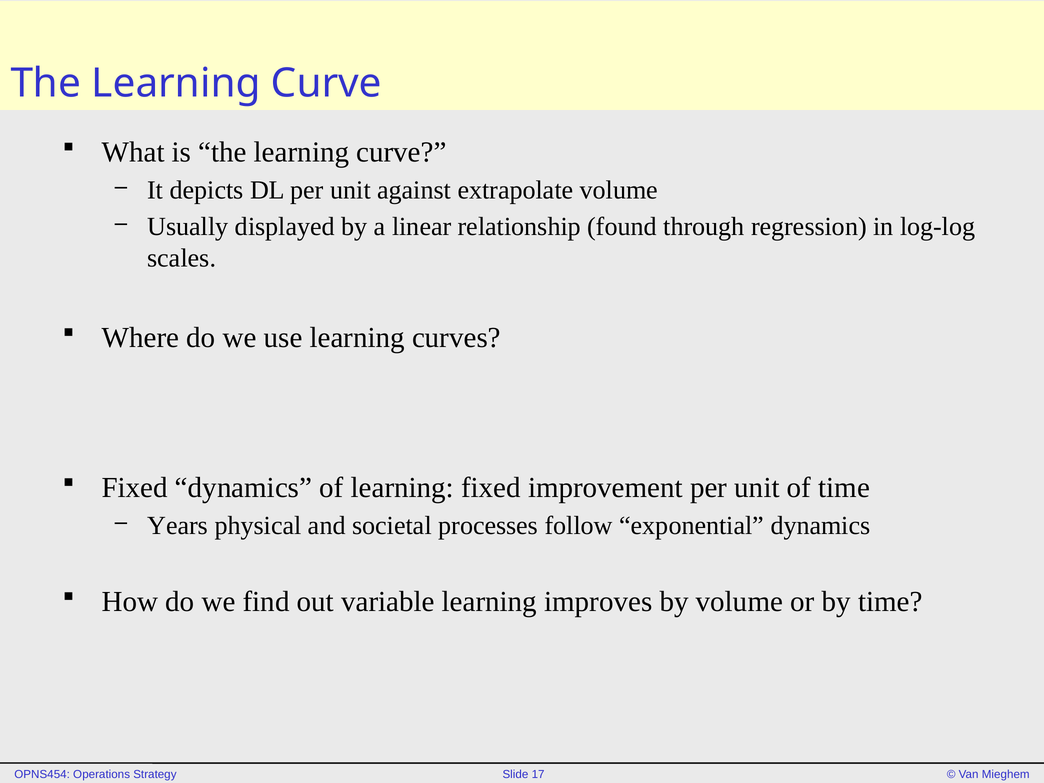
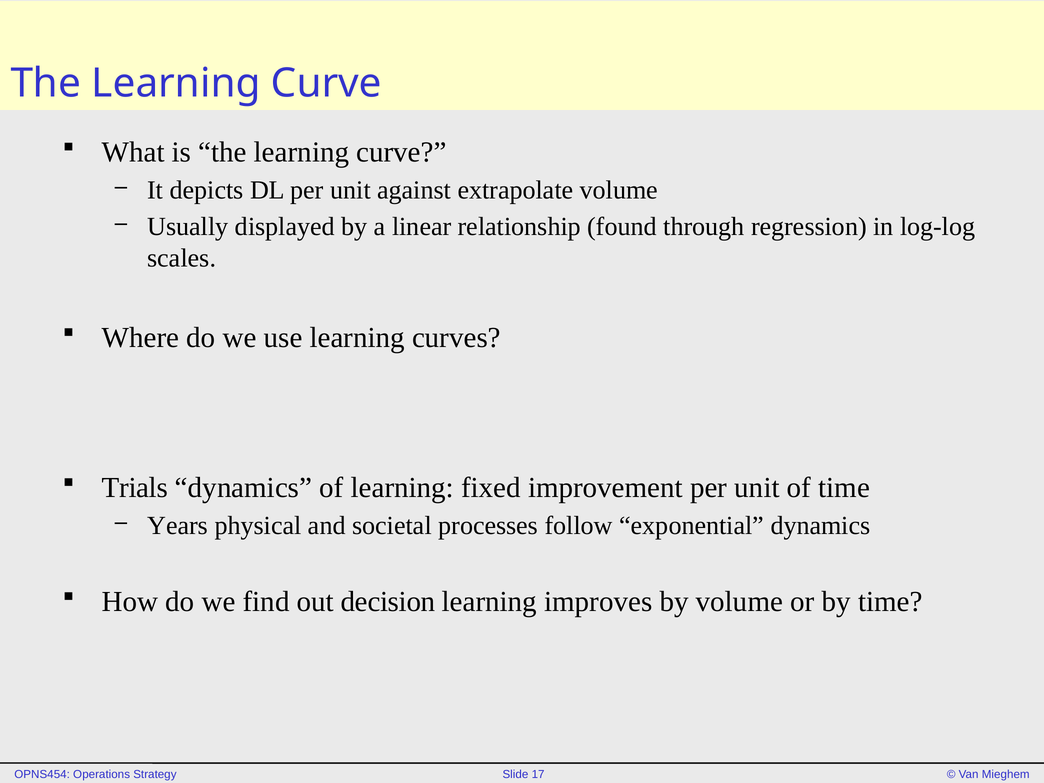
Fixed at (135, 488): Fixed -> Trials
variable: variable -> decision
